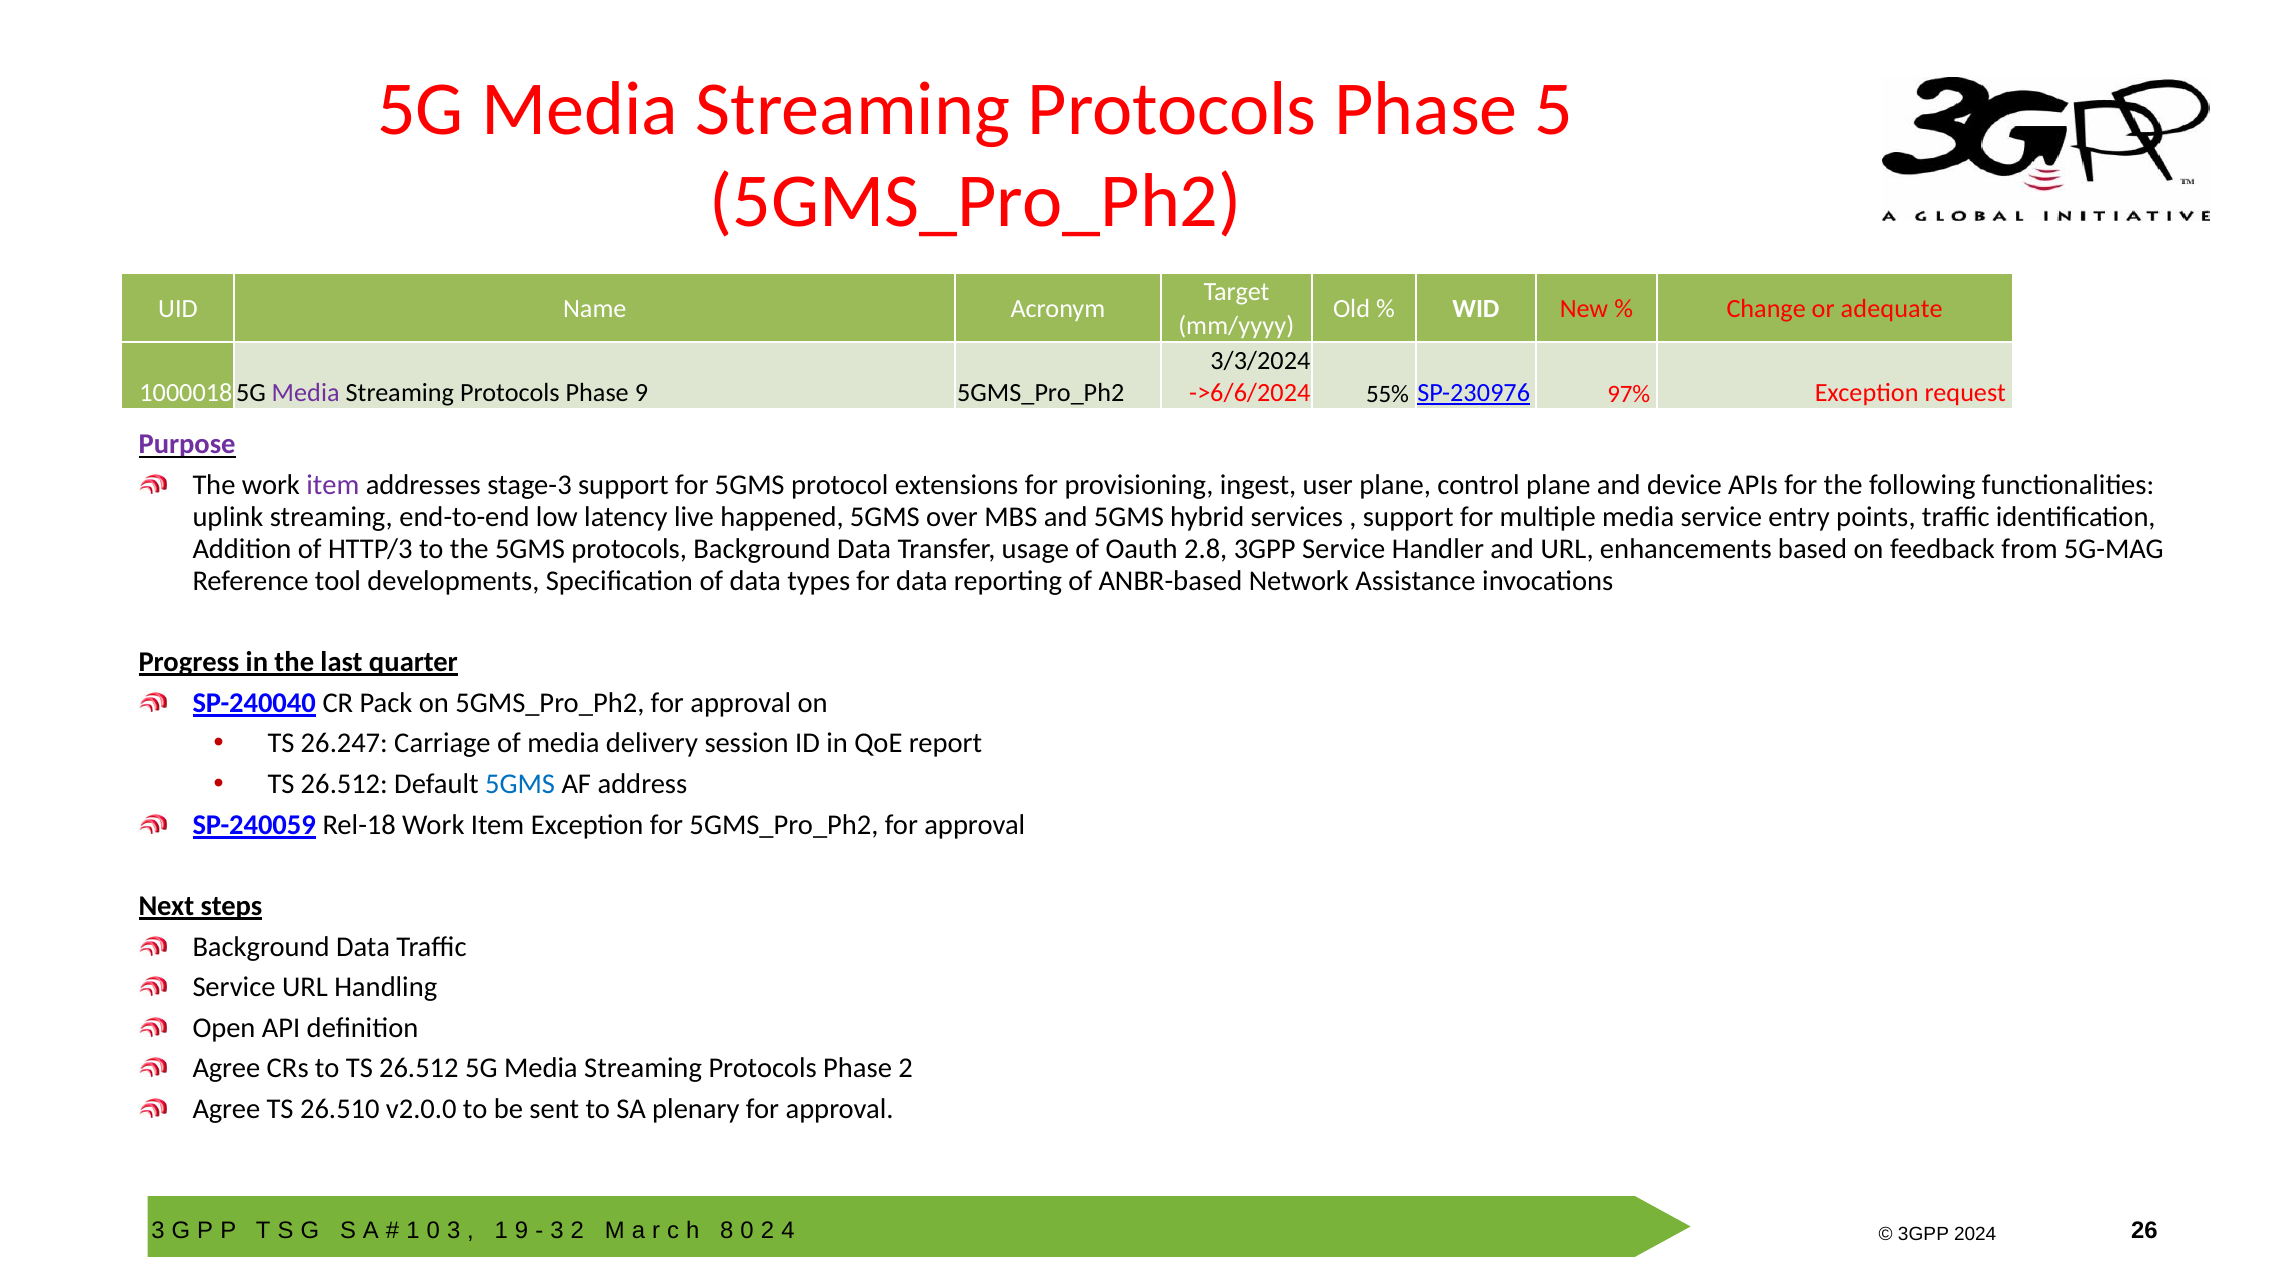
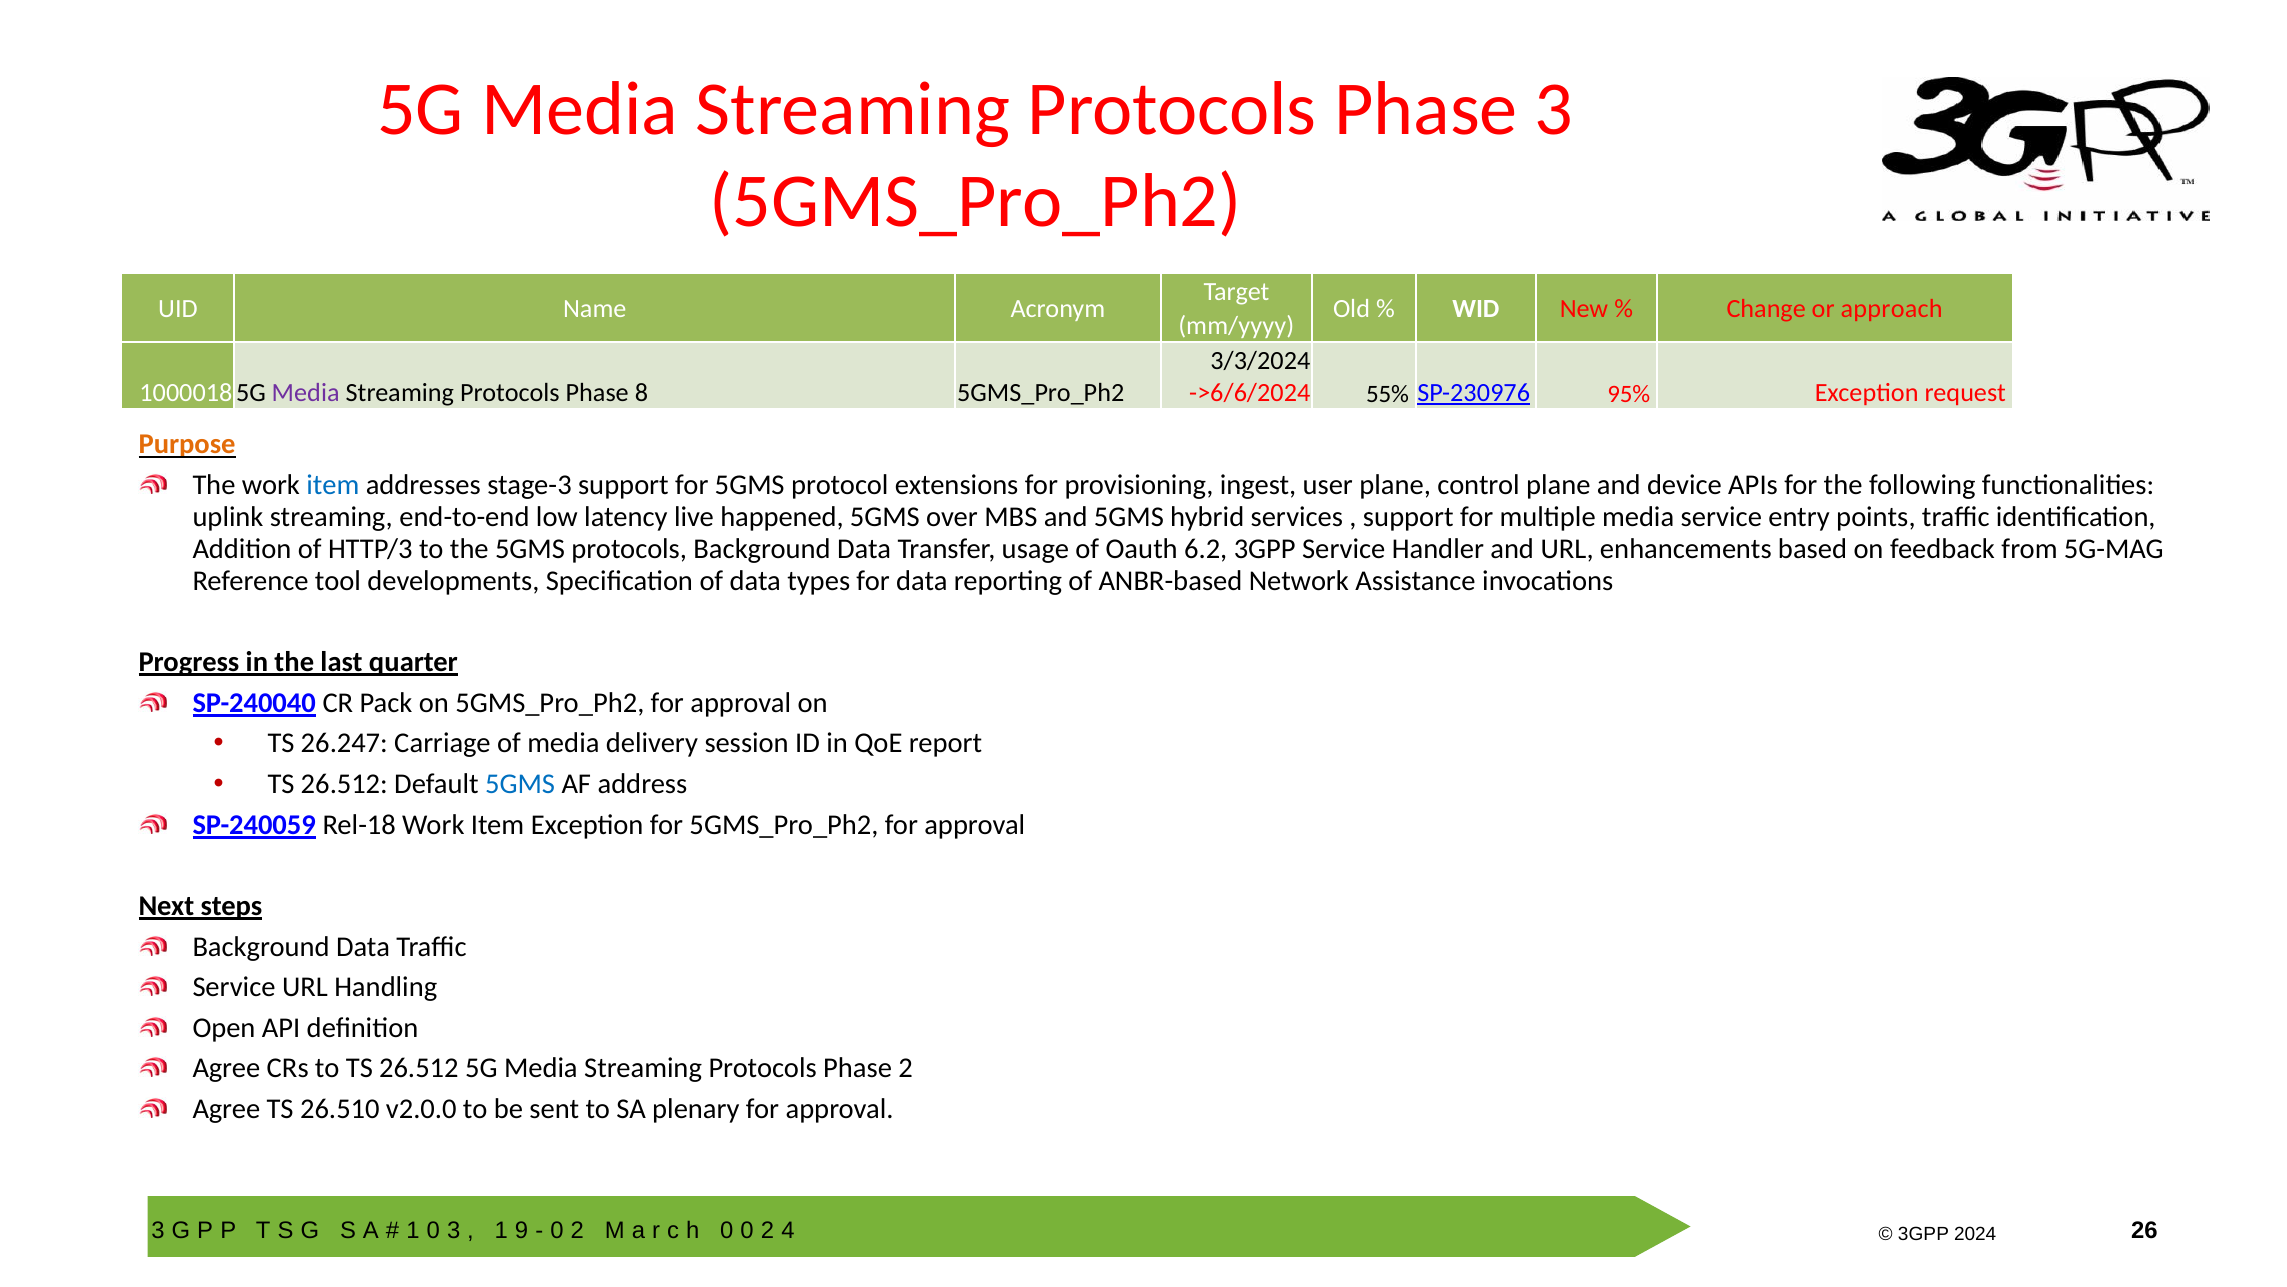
Phase 5: 5 -> 3
adequate: adequate -> approach
Phase 9: 9 -> 8
97%: 97% -> 95%
Purpose colour: purple -> orange
item at (333, 485) colour: purple -> blue
2.8: 2.8 -> 6.2
3 at (557, 1230): 3 -> 0
8 at (727, 1230): 8 -> 0
